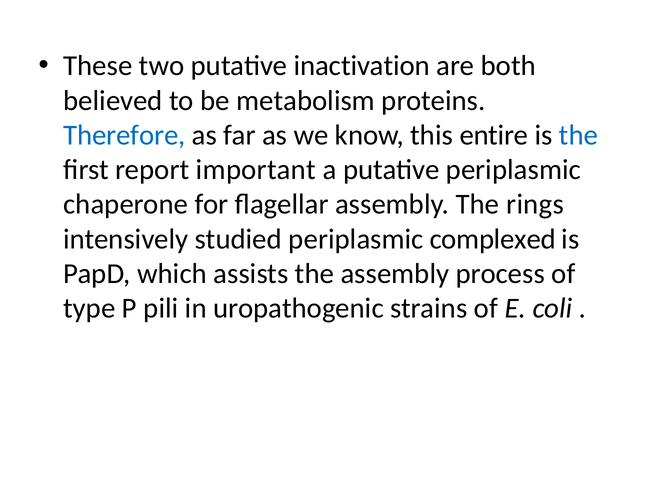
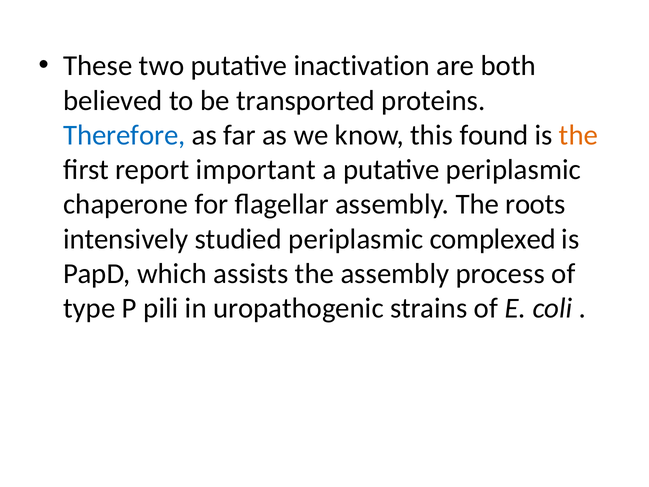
metabolism: metabolism -> transported
entire: entire -> found
the at (579, 135) colour: blue -> orange
rings: rings -> roots
